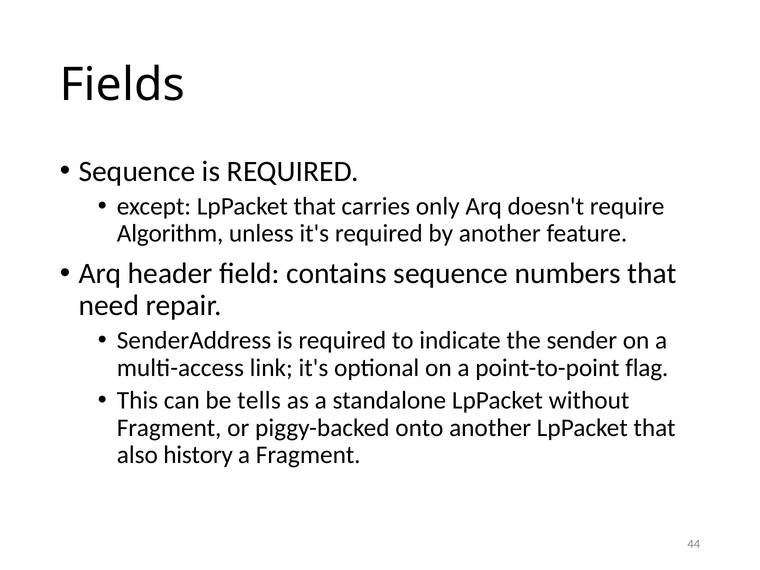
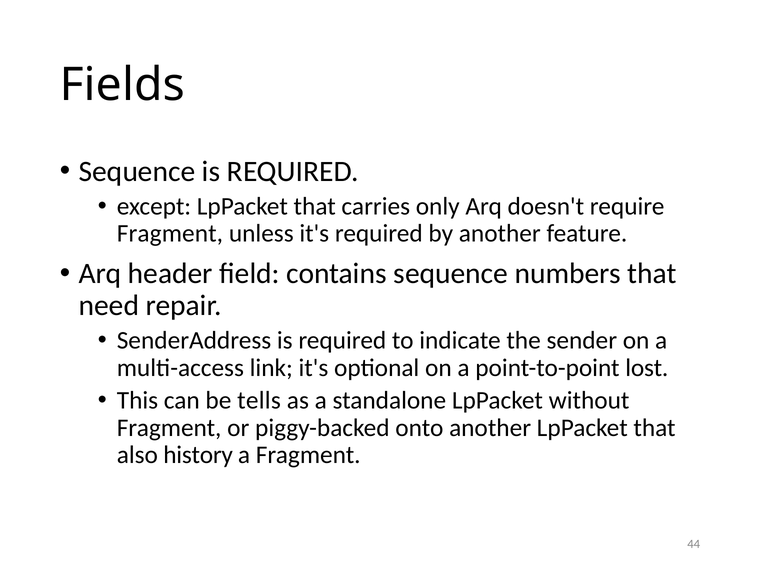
Algorithm at (170, 234): Algorithm -> Fragment
flag: flag -> lost
